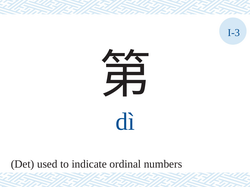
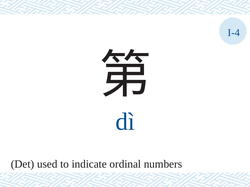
I-3: I-3 -> I-4
